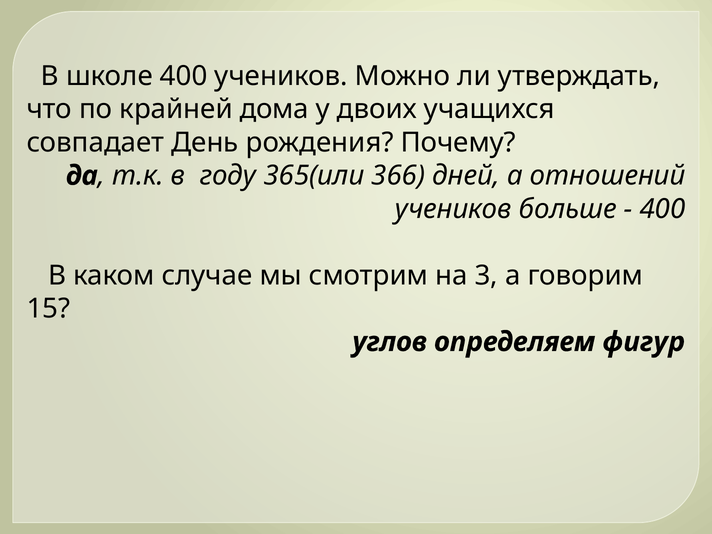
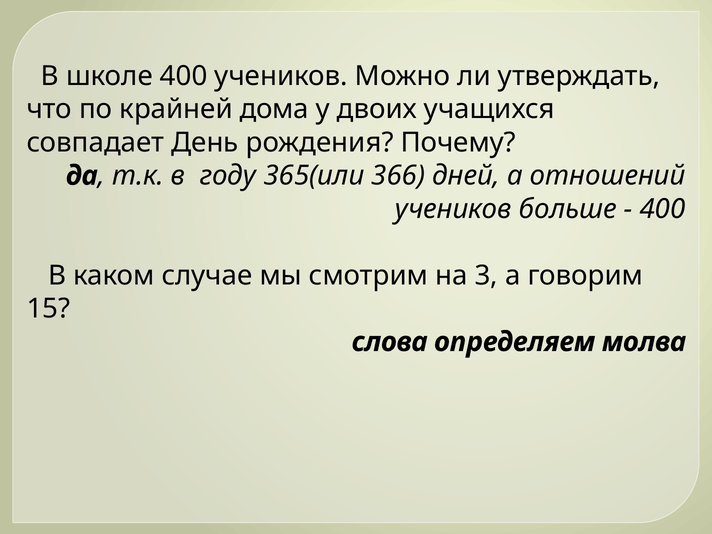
углов: углов -> слова
фигур: фигур -> молва
